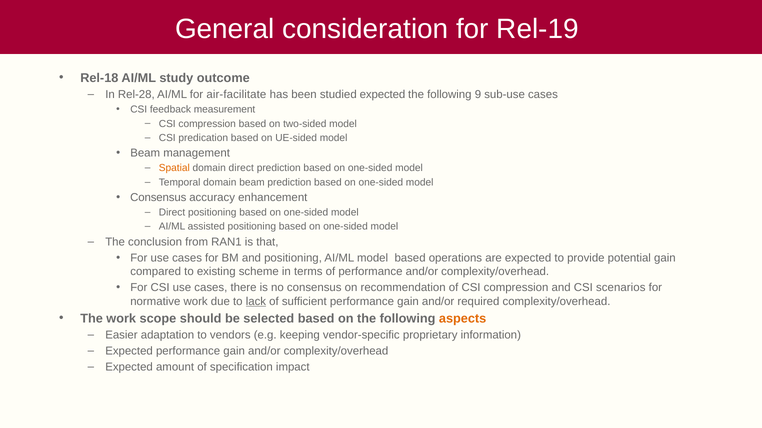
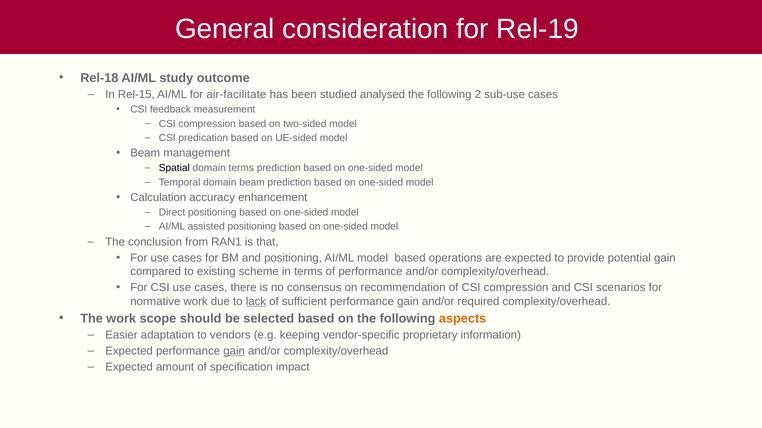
Rel-28: Rel-28 -> Rel-15
studied expected: expected -> analysed
9: 9 -> 2
Spatial colour: orange -> black
domain direct: direct -> terms
Consensus at (158, 198): Consensus -> Calculation
gain at (234, 352) underline: none -> present
